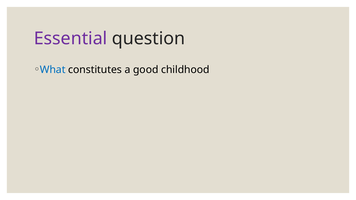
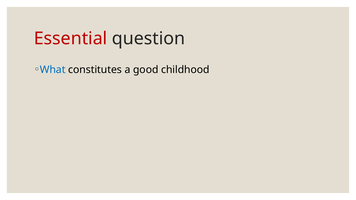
Essential colour: purple -> red
